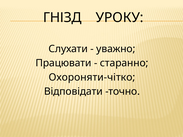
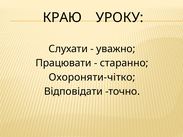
ГНІЗД: ГНІЗД -> КРАЮ
